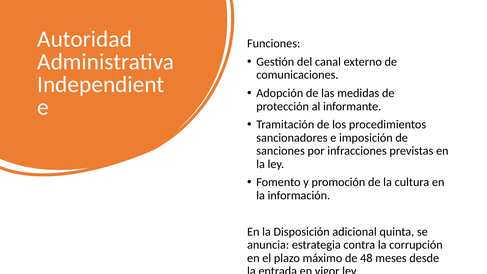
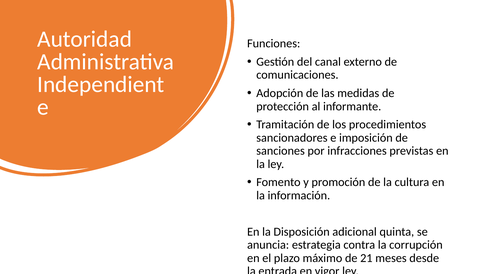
48: 48 -> 21
